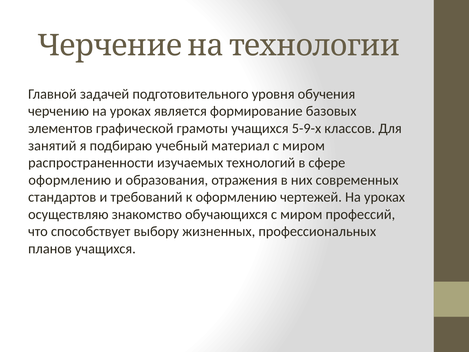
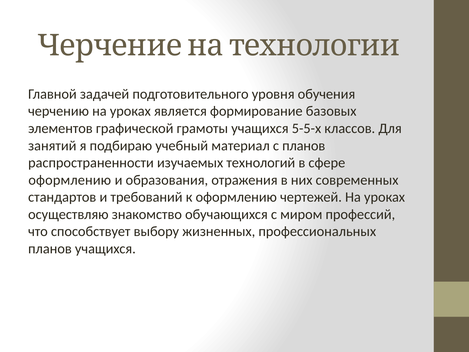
5-9-х: 5-9-х -> 5-5-х
материал с миром: миром -> планов
